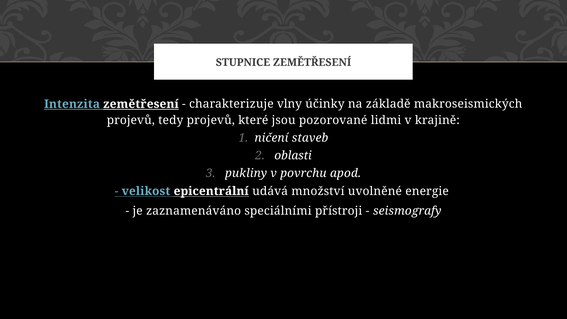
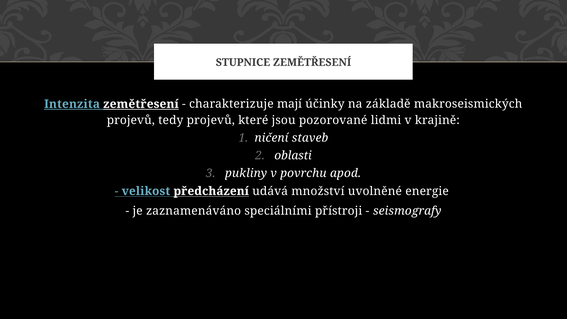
vlny: vlny -> mají
epicentrální: epicentrální -> předcházení
